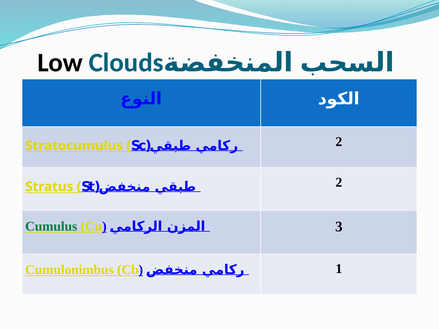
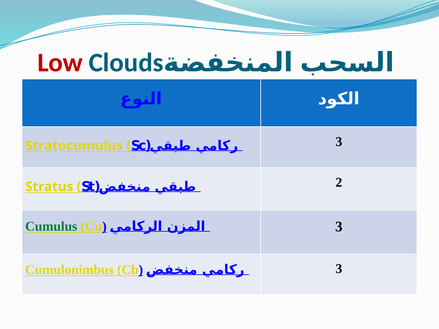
Low colour: black -> red
2 at (339, 142): 2 -> 3
1 at (339, 269): 1 -> 3
